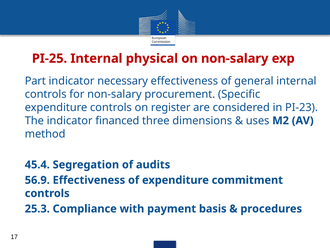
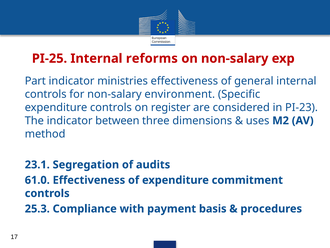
physical: physical -> reforms
necessary: necessary -> ministries
procurement: procurement -> environment
financed: financed -> between
45.4: 45.4 -> 23.1
56.9: 56.9 -> 61.0
